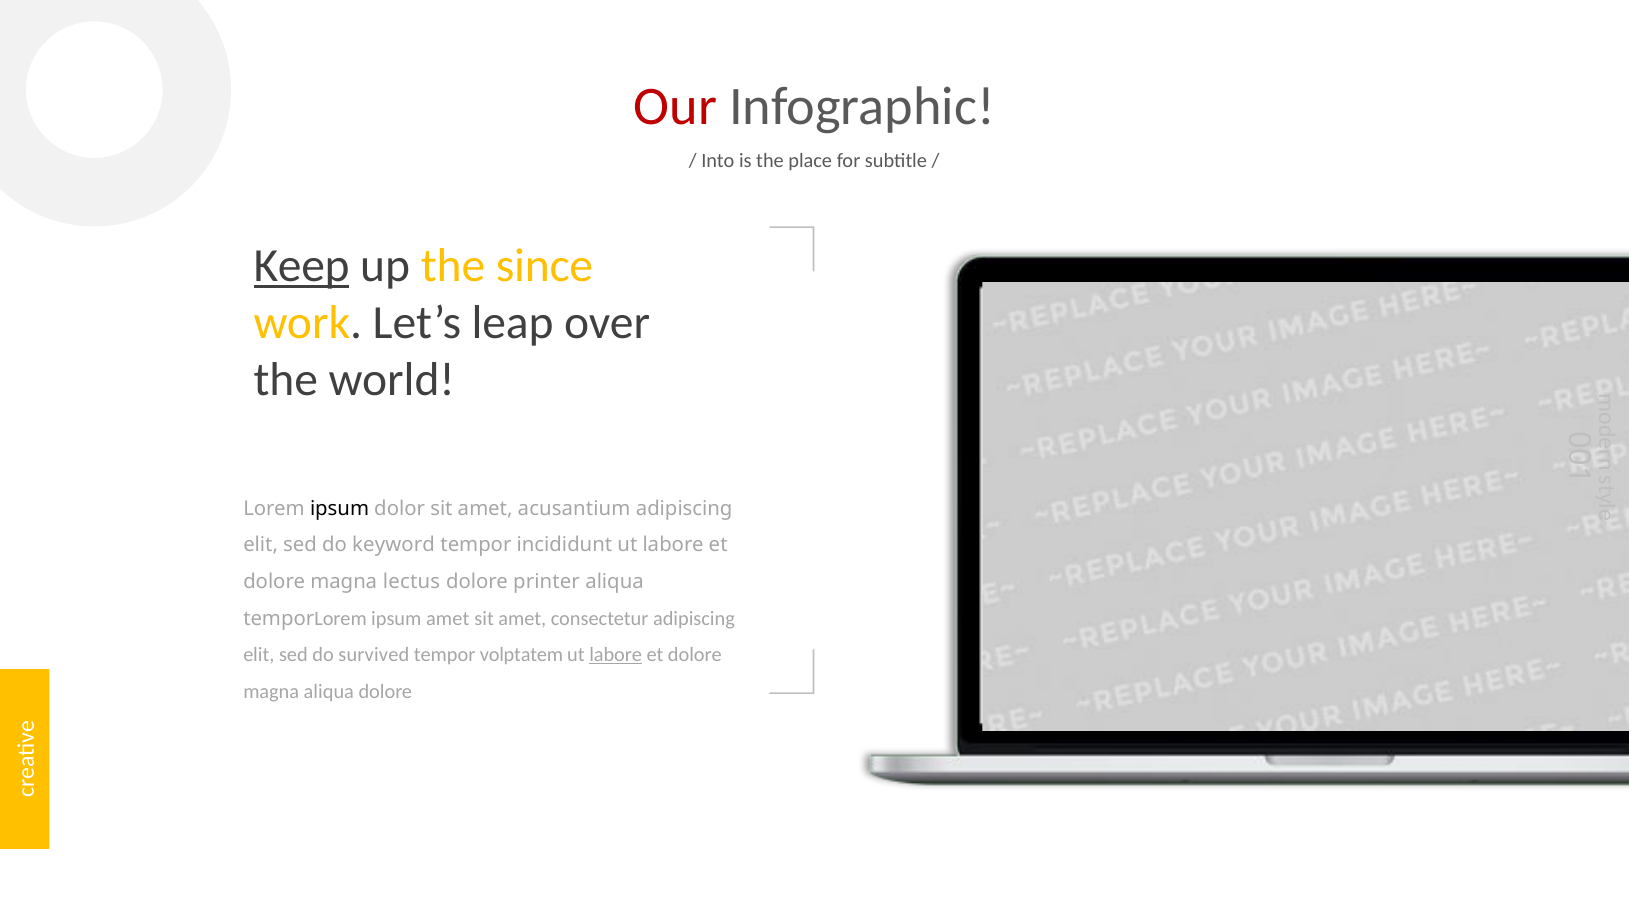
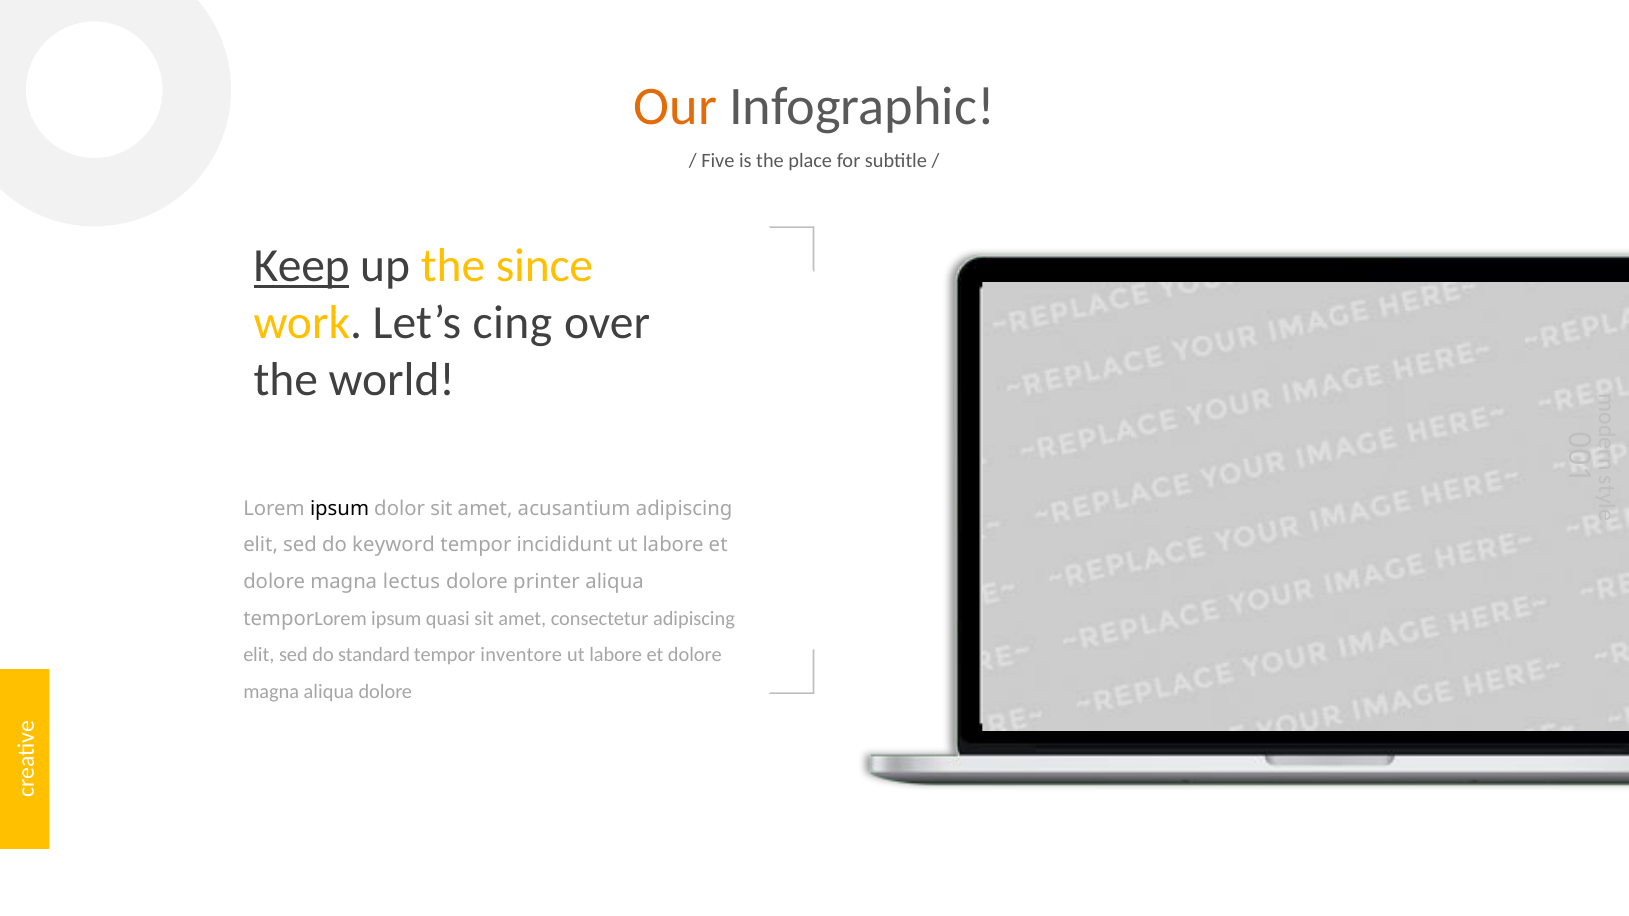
Our colour: red -> orange
Into: Into -> Five
leap: leap -> cing
ipsum amet: amet -> quasi
survived: survived -> standard
volptatem: volptatem -> inventore
labore at (616, 655) underline: present -> none
